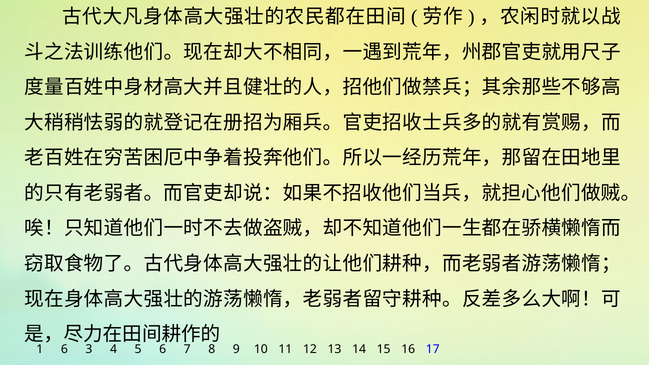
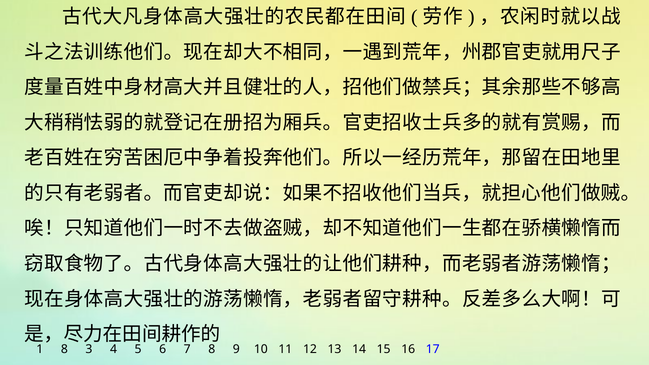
1 6: 6 -> 8
